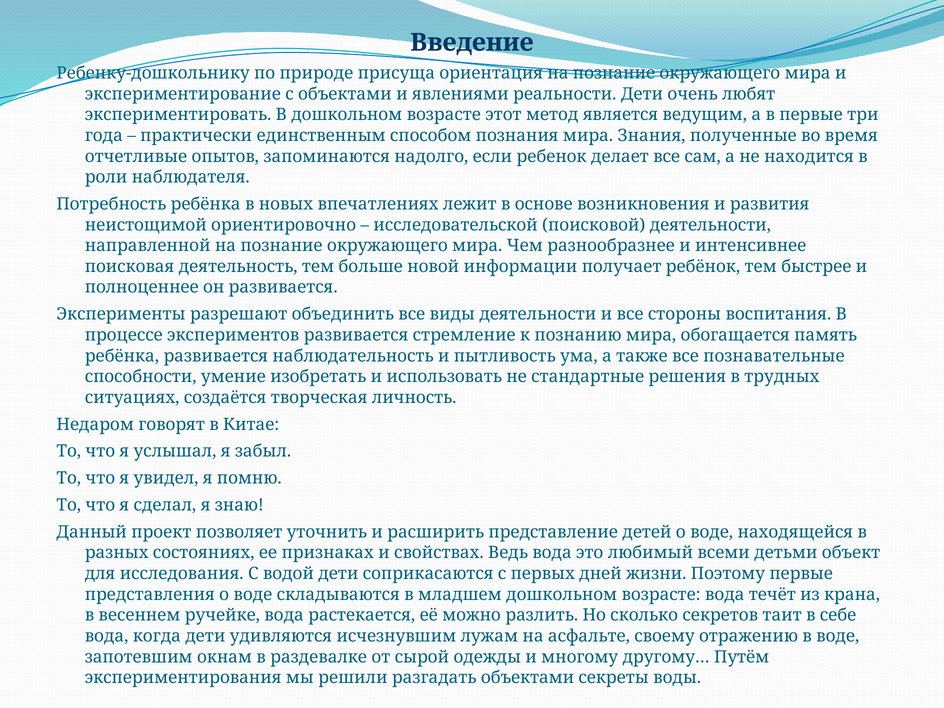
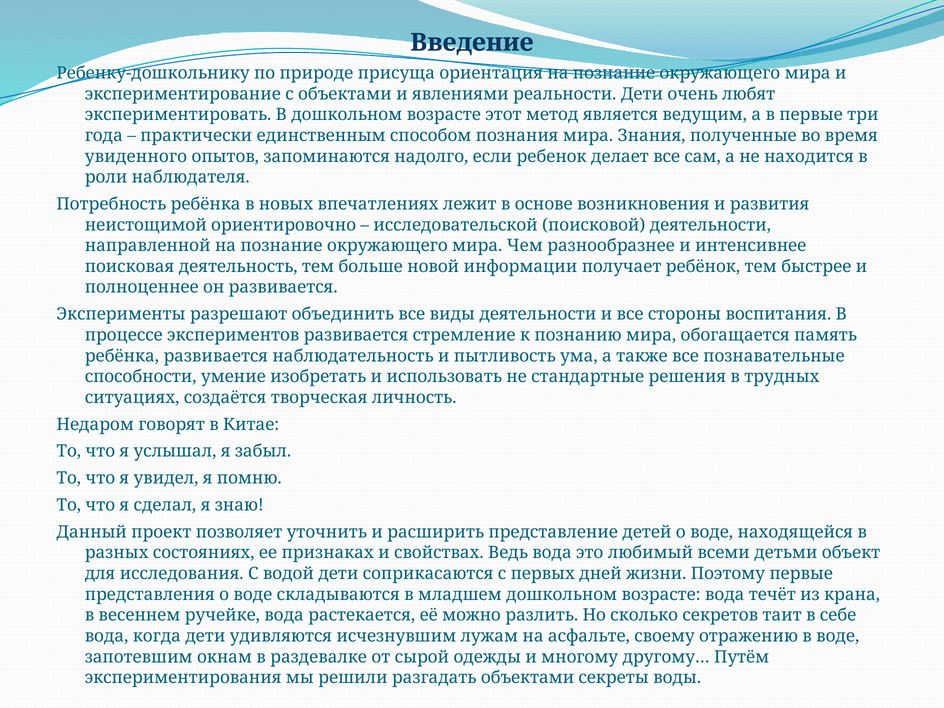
отчетливые: отчетливые -> увиденного
